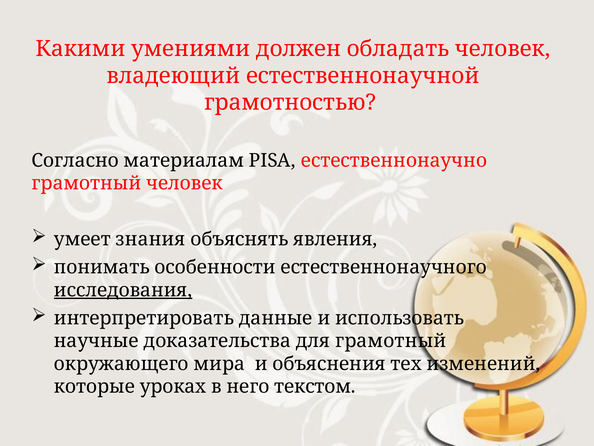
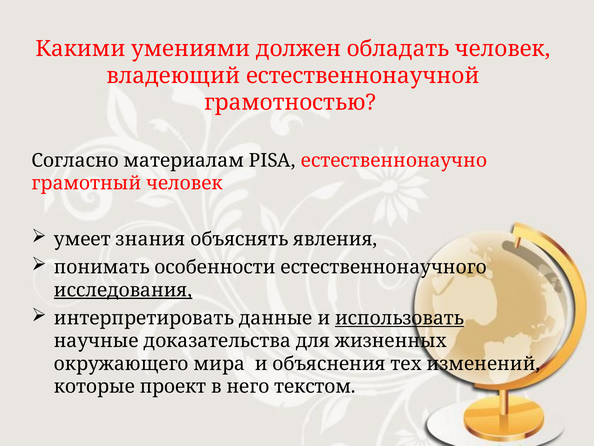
использовать underline: none -> present
для грамотный: грамотный -> жизненных
уроках: уроках -> проект
